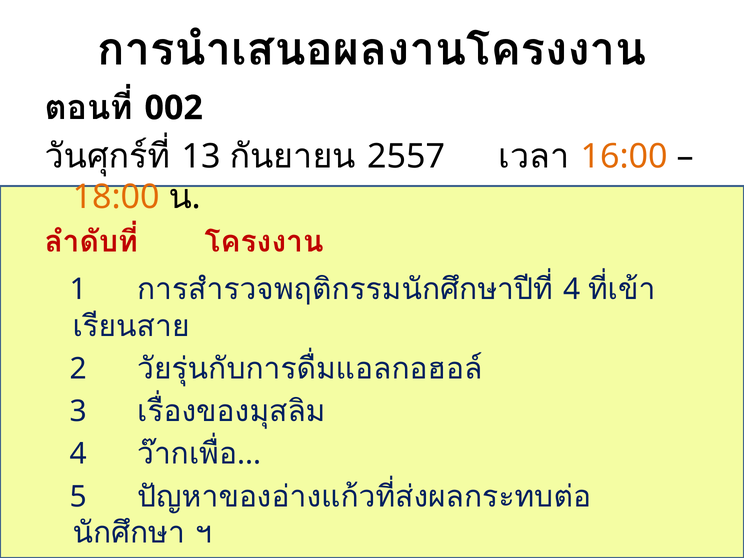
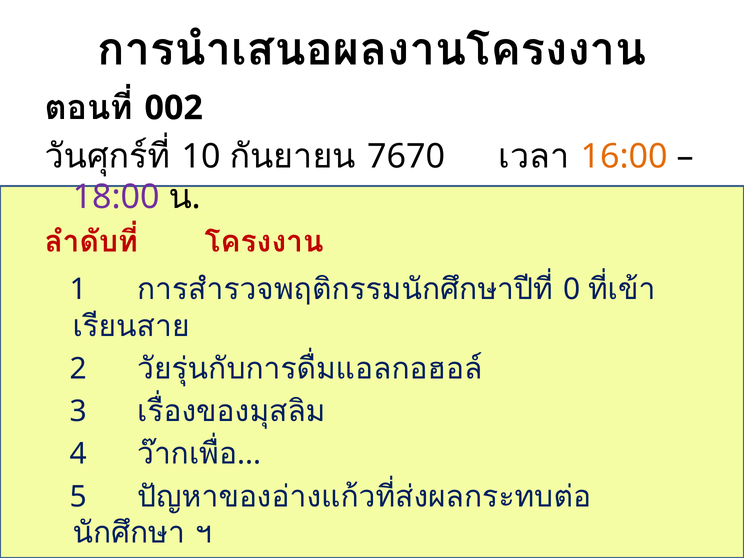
13: 13 -> 10
2557: 2557 -> 7670
18:00 colour: orange -> purple
4 at (572, 290): 4 -> 0
